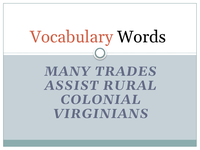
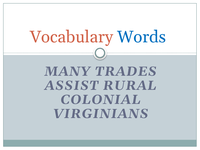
Words colour: black -> blue
